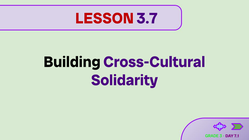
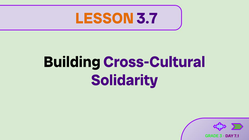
LESSON colour: red -> orange
